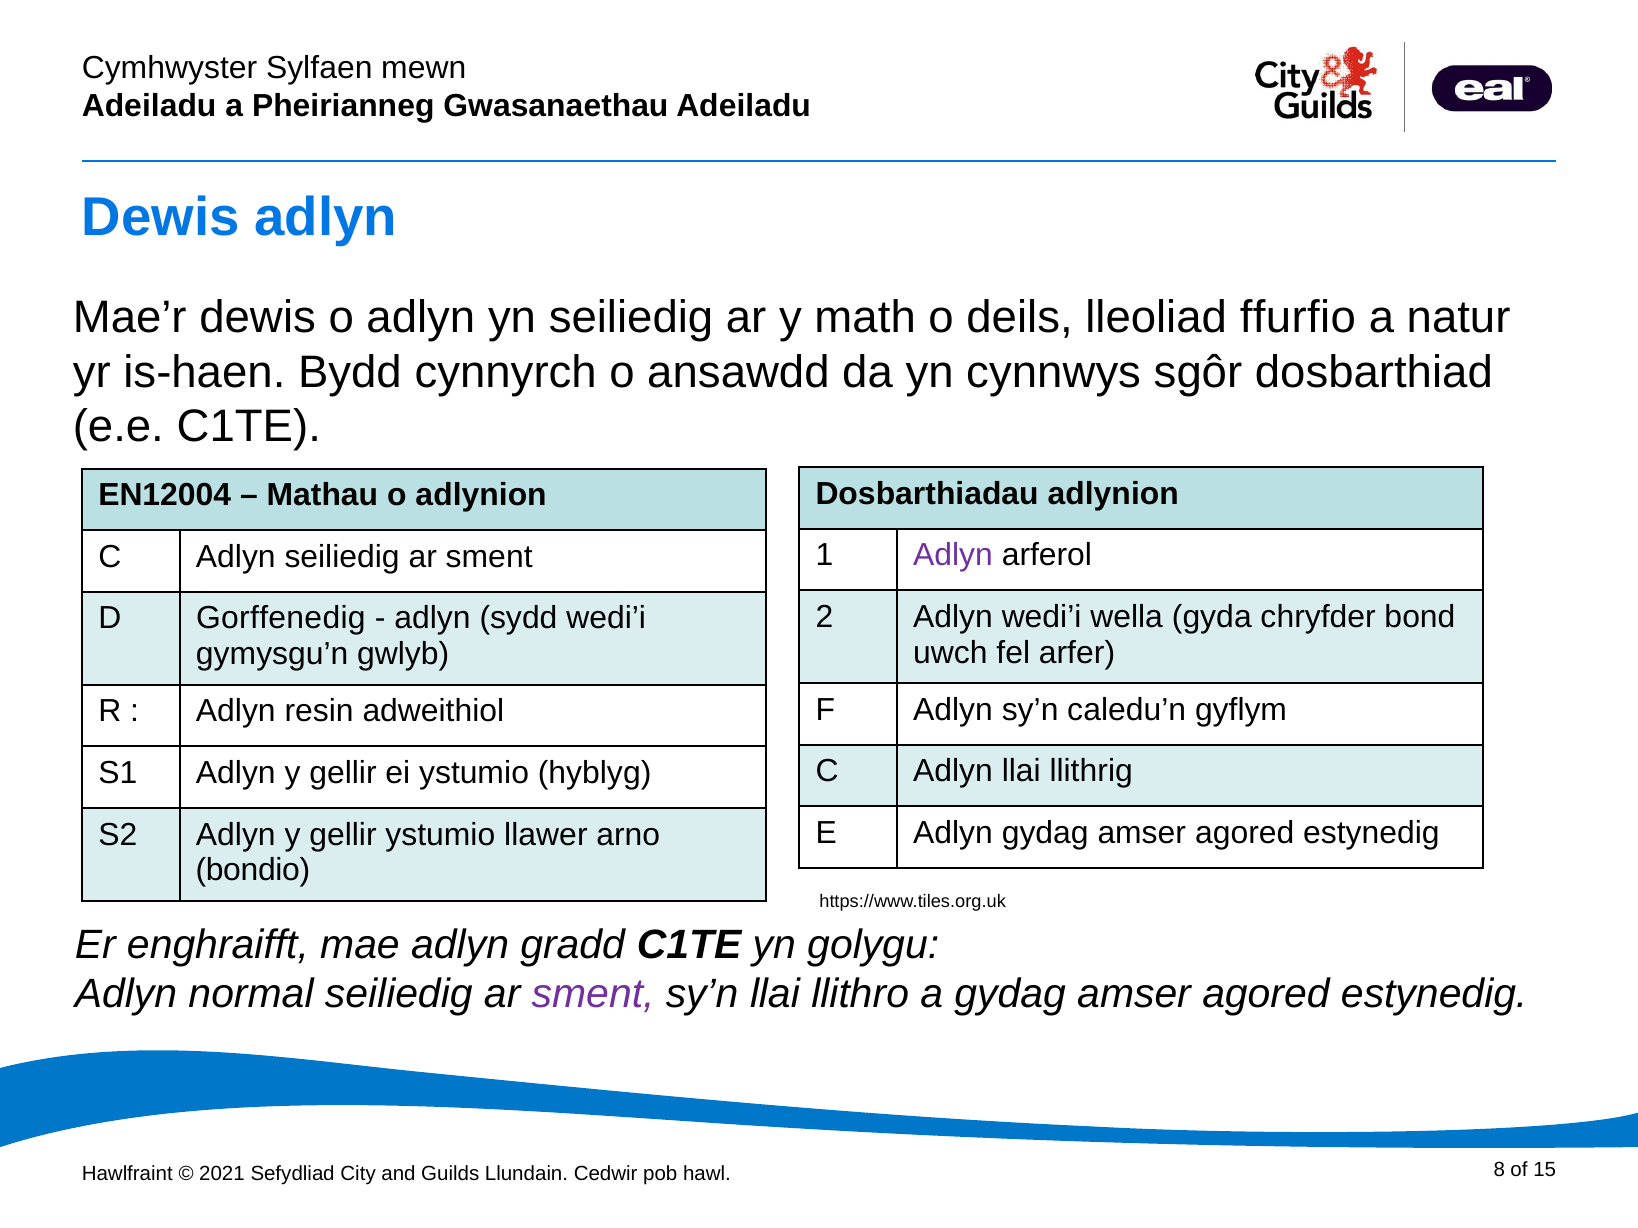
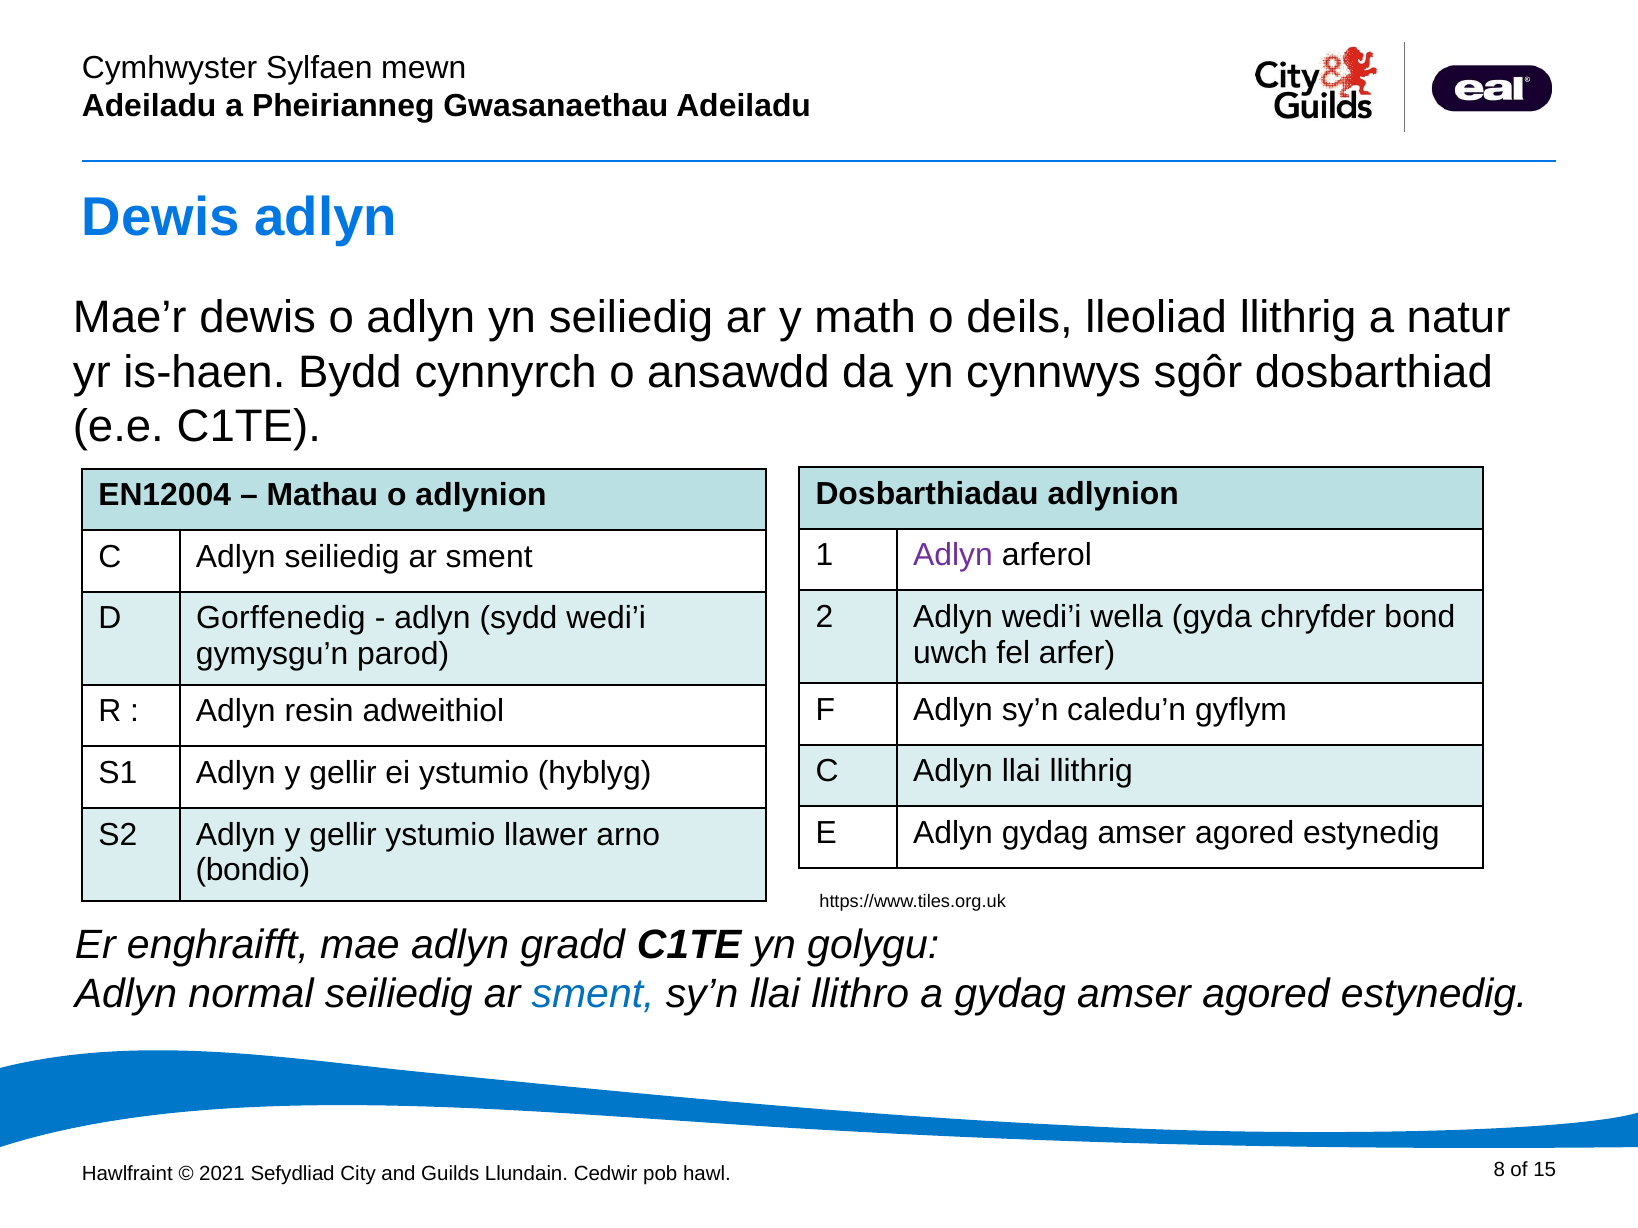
lleoliad ffurfio: ffurfio -> llithrig
gwlyb: gwlyb -> parod
sment at (593, 995) colour: purple -> blue
